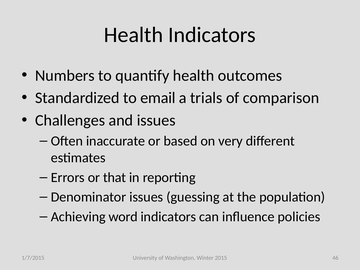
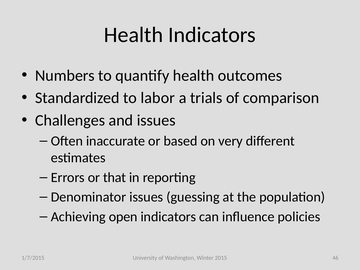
email: email -> labor
word: word -> open
